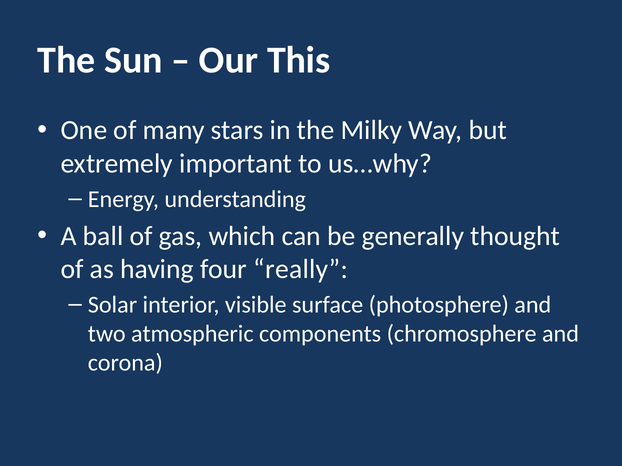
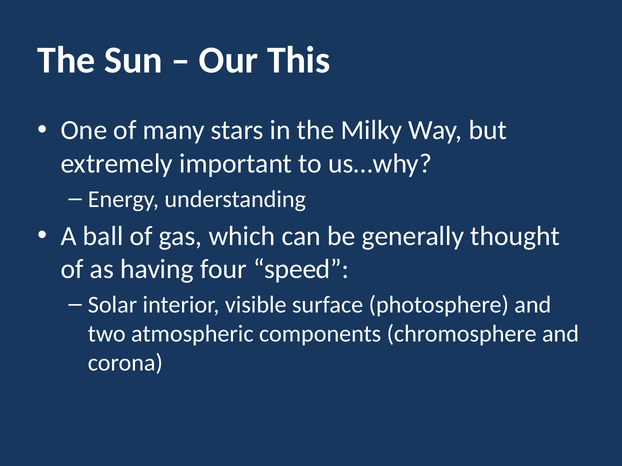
really: really -> speed
